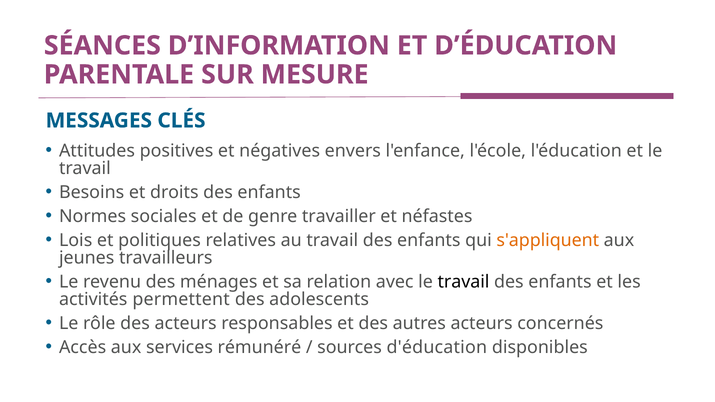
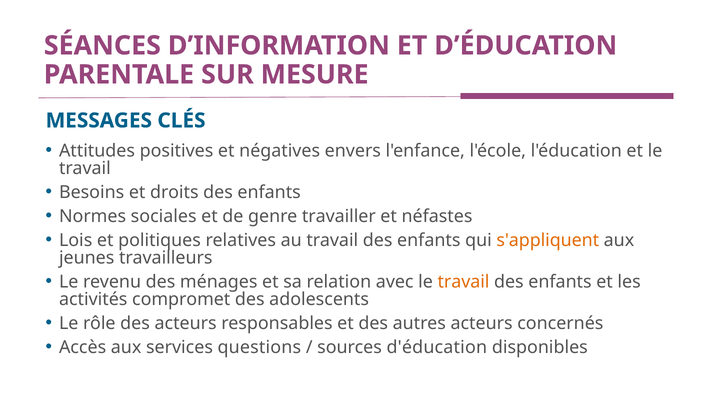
travail at (463, 282) colour: black -> orange
permettent: permettent -> compromet
rémunéré: rémunéré -> questions
